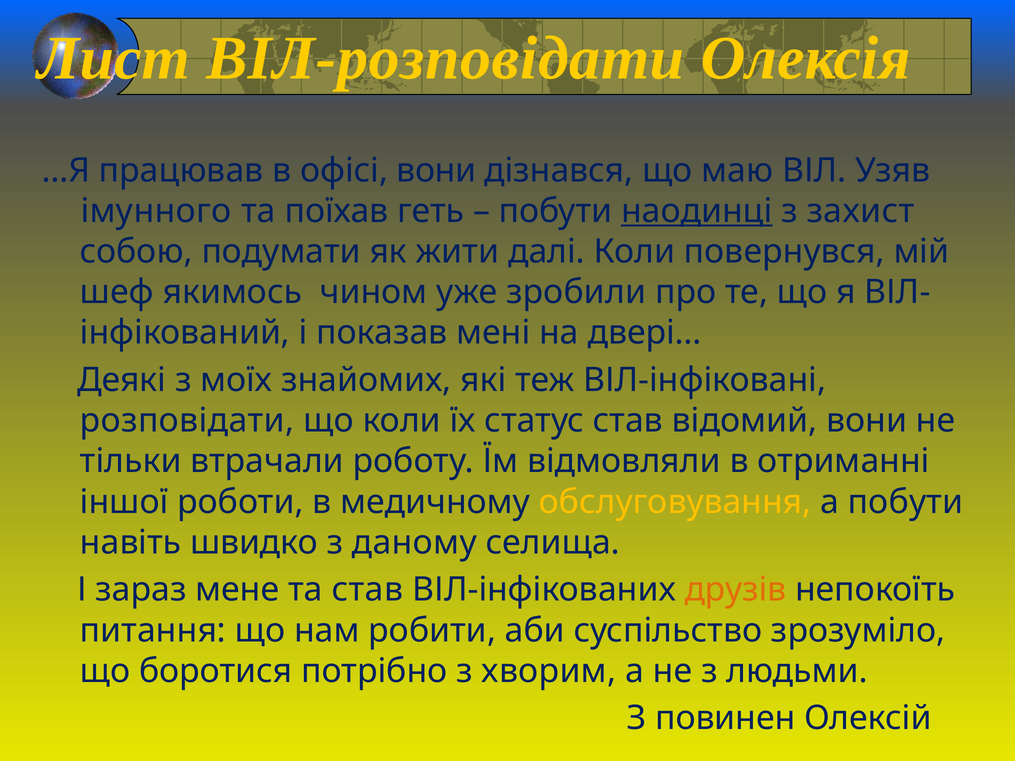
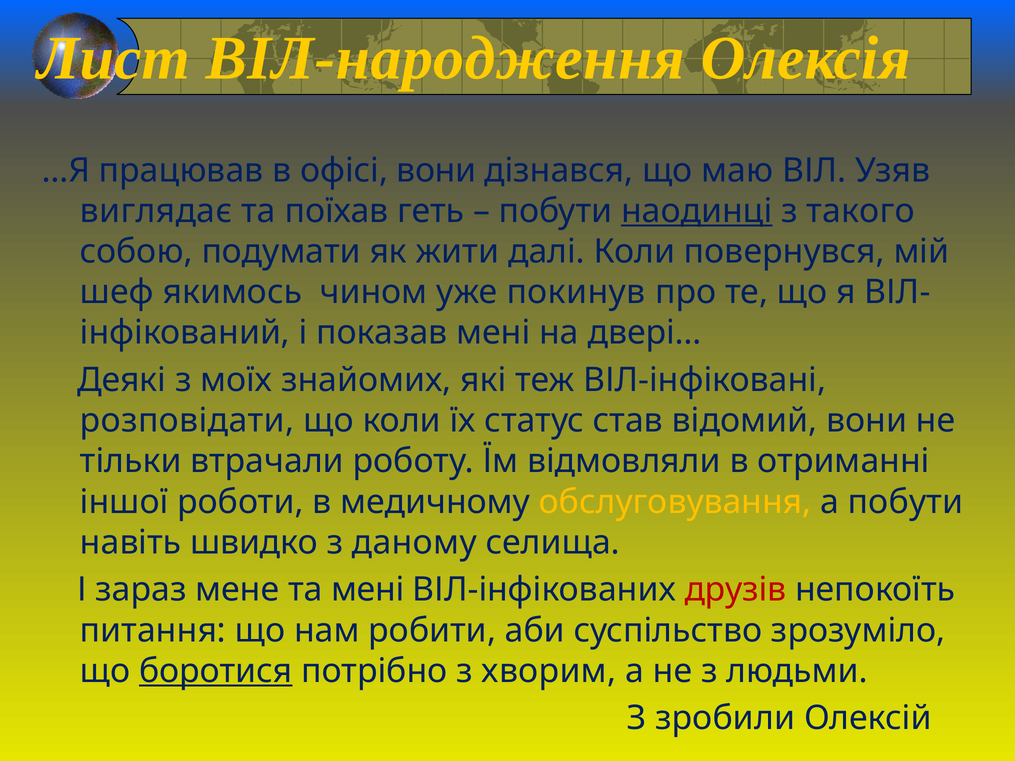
ВІЛ-розповідати: ВІЛ-розповідати -> ВІЛ-народження
імунного: імунного -> виглядає
захист: захист -> такого
зробили: зробили -> покинув
та став: став -> мені
друзів colour: orange -> red
боротися underline: none -> present
повинен: повинен -> зробили
